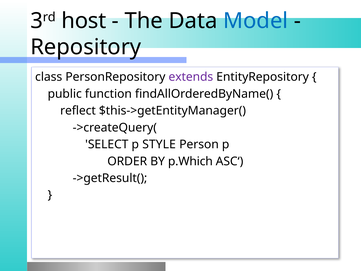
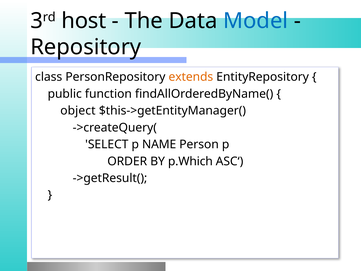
extends colour: purple -> orange
reflect: reflect -> object
STYLE: STYLE -> NAME
